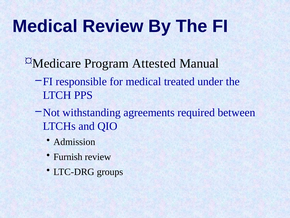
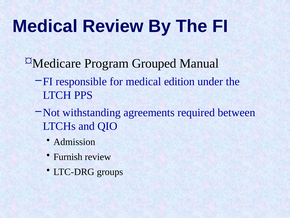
Attested: Attested -> Grouped
treated: treated -> edition
